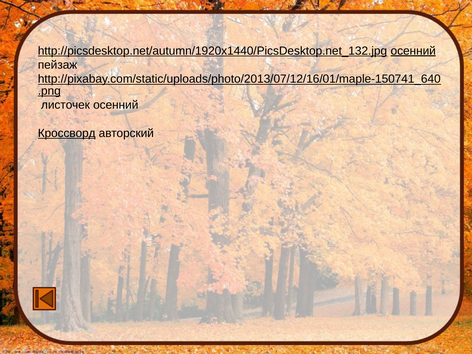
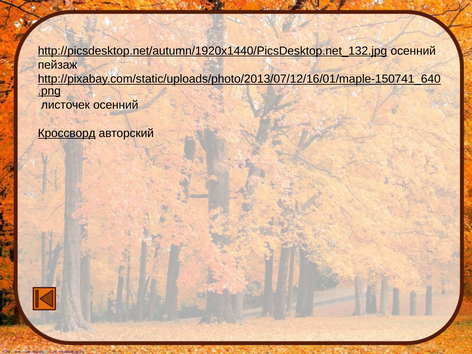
осенний at (413, 51) underline: present -> none
